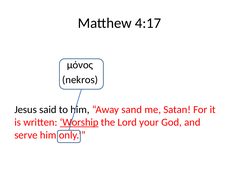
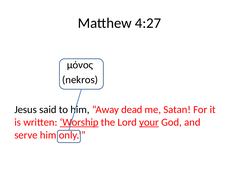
4:17: 4:17 -> 4:27
sand: sand -> dead
your underline: none -> present
